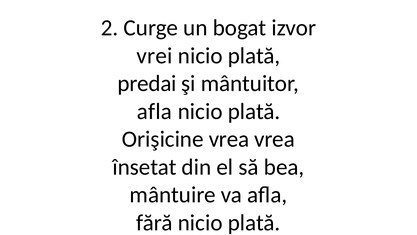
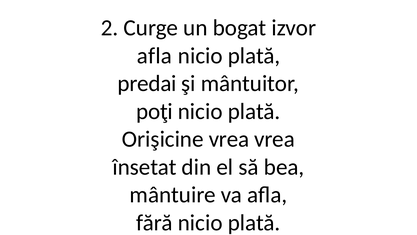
vrei at (154, 56): vrei -> afla
afla at (154, 111): afla -> poţi
